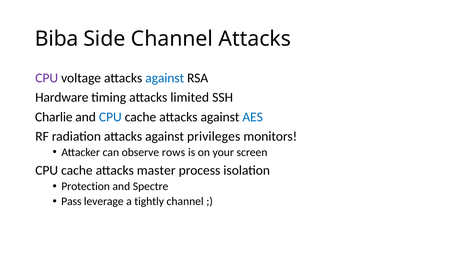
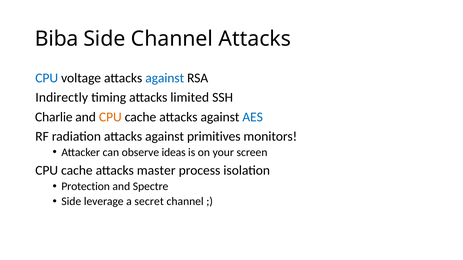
CPU at (47, 78) colour: purple -> blue
Hardware: Hardware -> Indirectly
CPU at (110, 117) colour: blue -> orange
privileges: privileges -> primitives
rows: rows -> ideas
Pass at (71, 202): Pass -> Side
tightly: tightly -> secret
